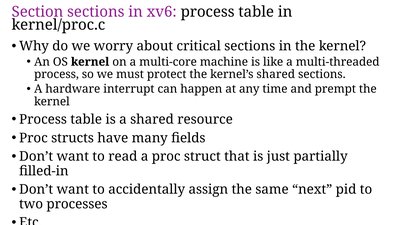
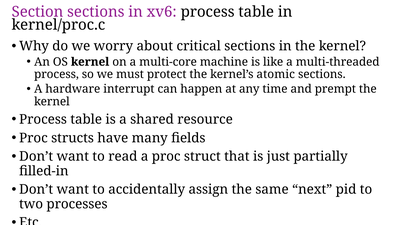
kernel’s shared: shared -> atomic
